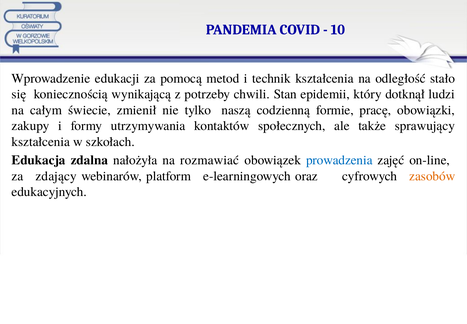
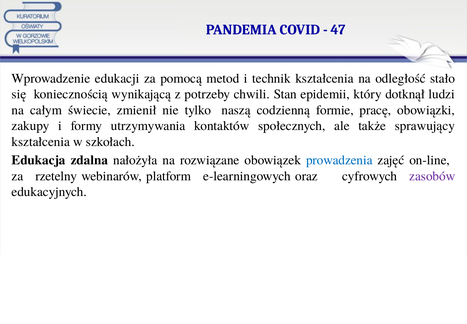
10: 10 -> 47
rozmawiać: rozmawiać -> rozwiązane
zdający: zdający -> rzetelny
zasobów colour: orange -> purple
